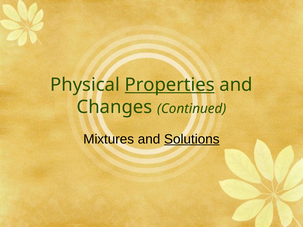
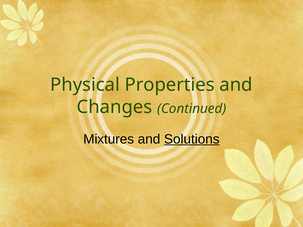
Properties underline: present -> none
